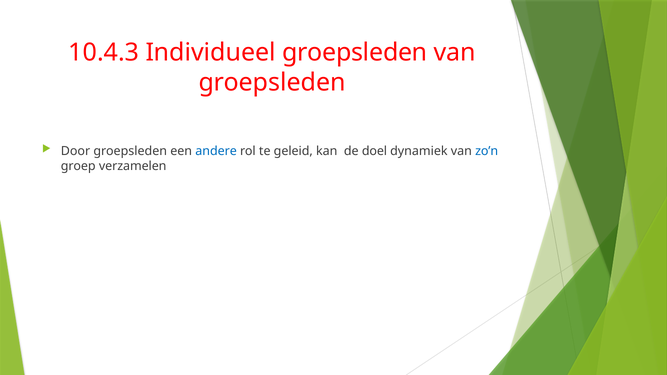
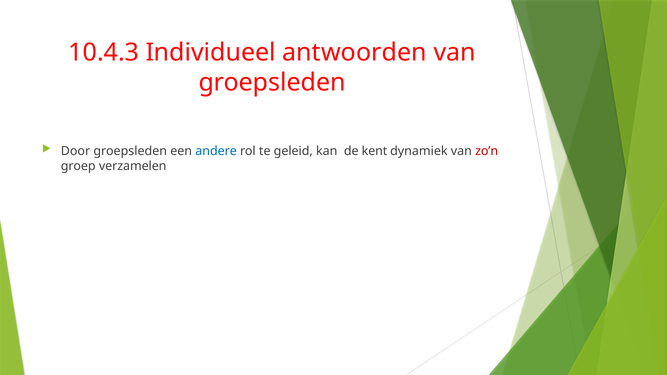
Individueel groepsleden: groepsleden -> antwoorden
doel: doel -> kent
zo’n colour: blue -> red
